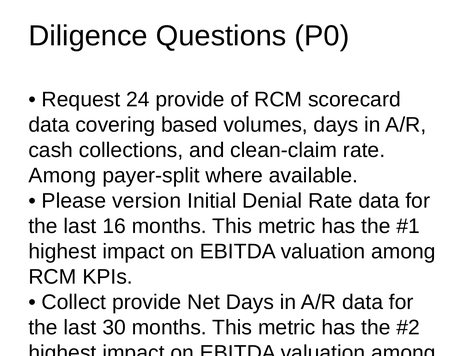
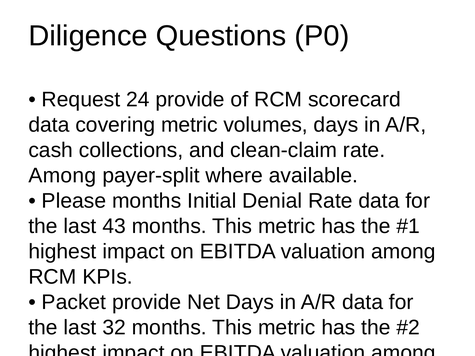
covering based: based -> metric
Please version: version -> months
16: 16 -> 43
Collect at (74, 302): Collect -> Packet
30: 30 -> 32
